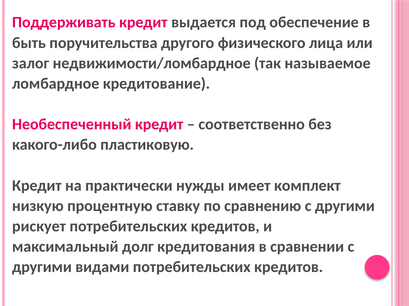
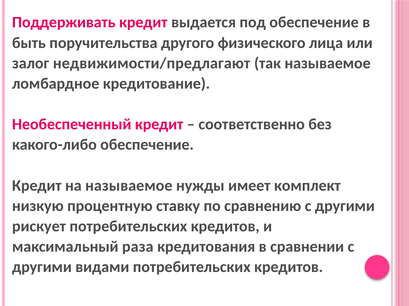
недвижимости/ломбардное: недвижимости/ломбардное -> недвижимости/предлагают
какого-либо пластиковую: пластиковую -> обеспечение
на практически: практически -> называемое
долг: долг -> раза
